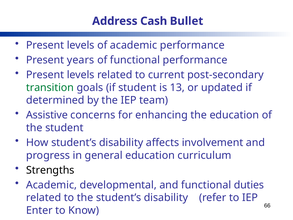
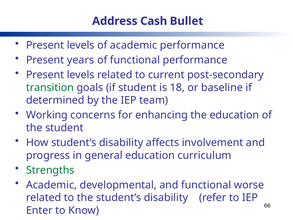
13: 13 -> 18
updated: updated -> baseline
Assistive: Assistive -> Working
Strengths colour: black -> green
duties: duties -> worse
